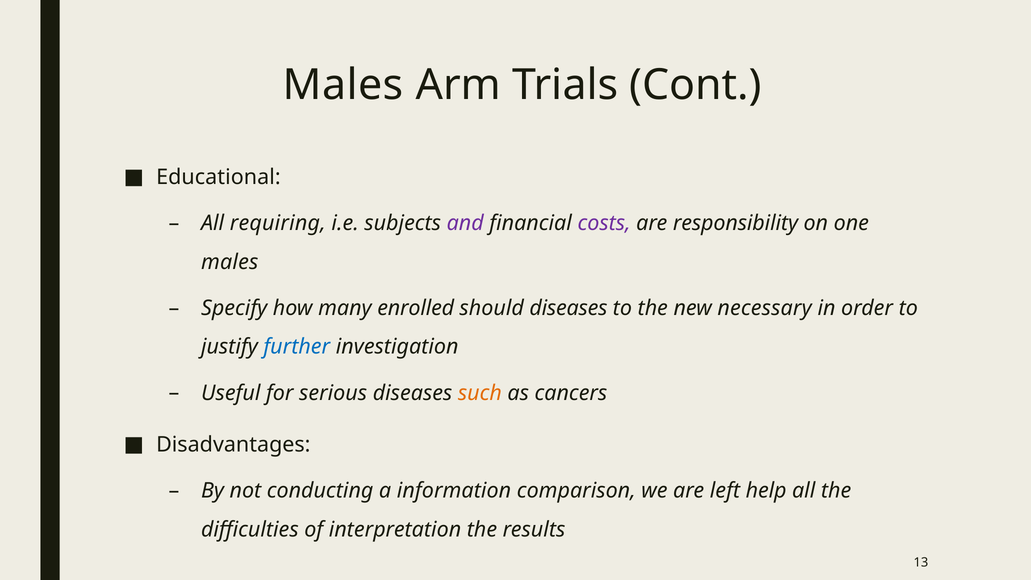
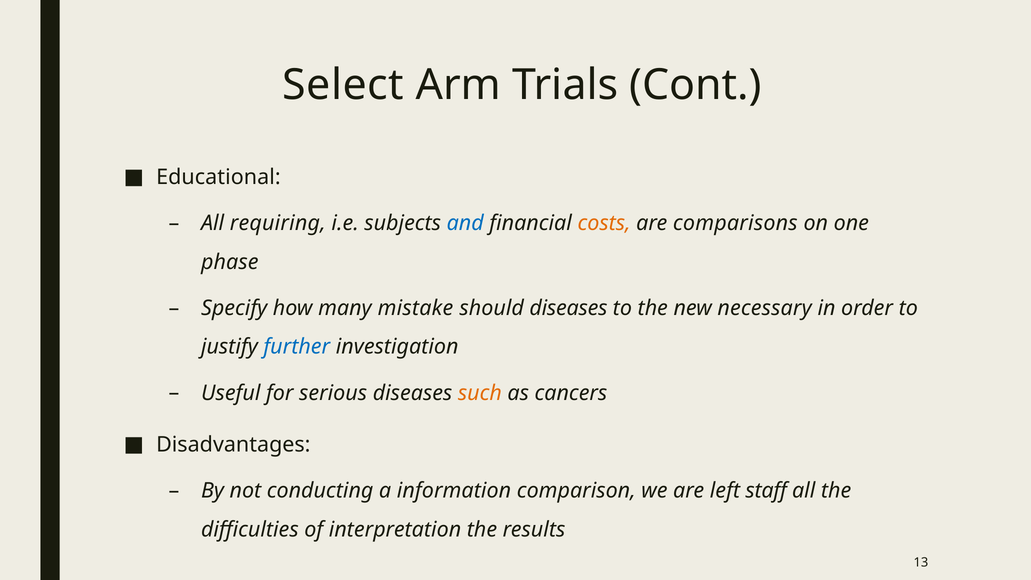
Males at (343, 85): Males -> Select
and colour: purple -> blue
costs colour: purple -> orange
responsibility: responsibility -> comparisons
males at (230, 262): males -> phase
enrolled: enrolled -> mistake
help: help -> staff
